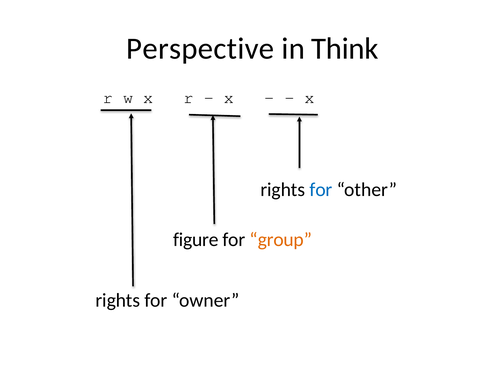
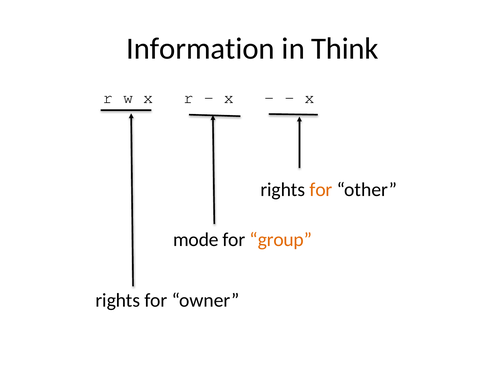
Perspective: Perspective -> Information
for at (321, 190) colour: blue -> orange
figure: figure -> mode
